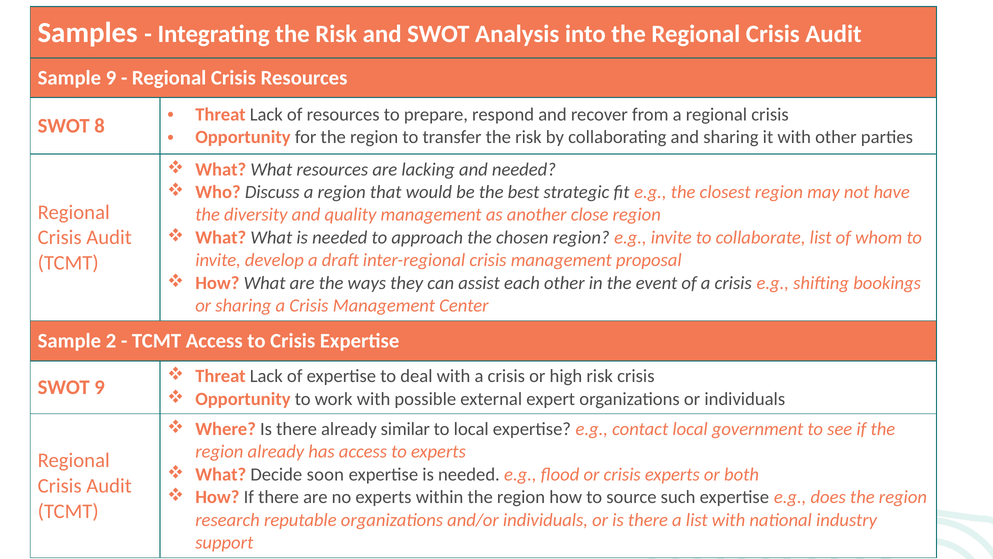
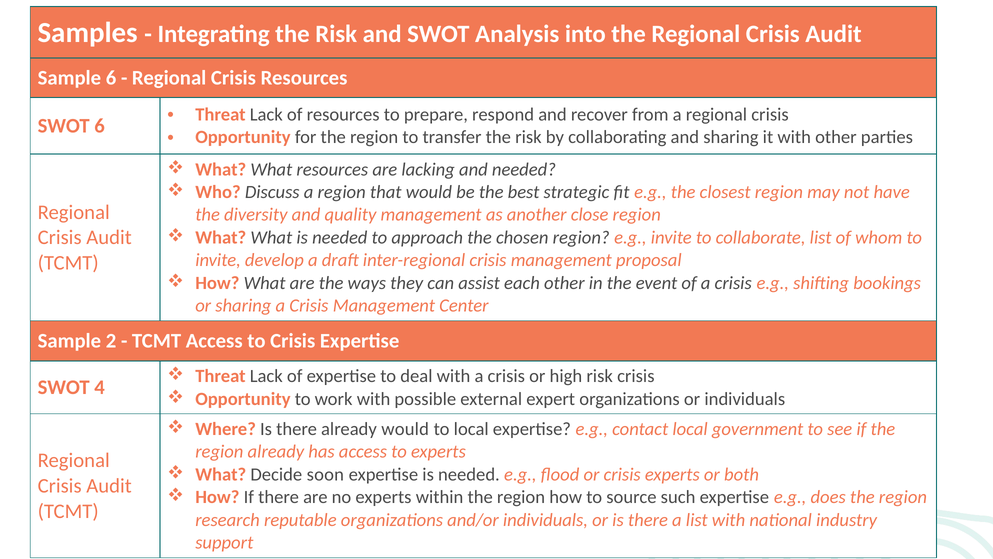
Sample 9: 9 -> 6
SWOT 8: 8 -> 6
SWOT 9: 9 -> 4
already similar: similar -> would
